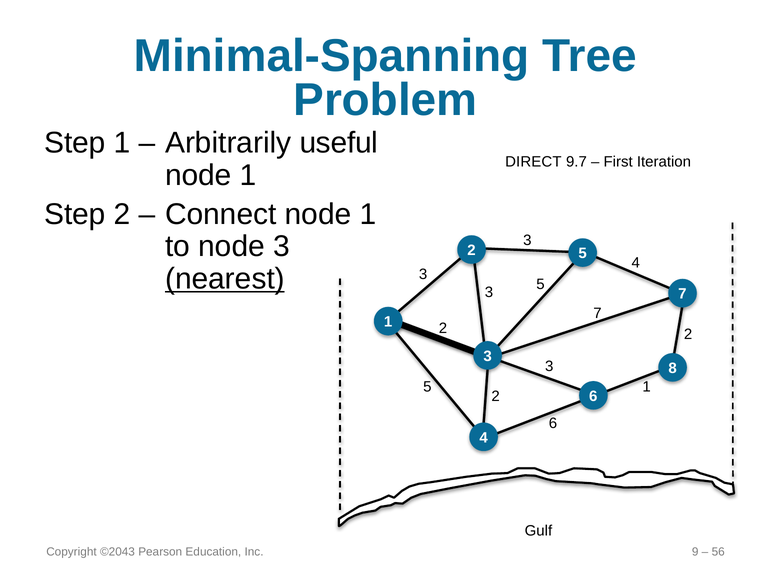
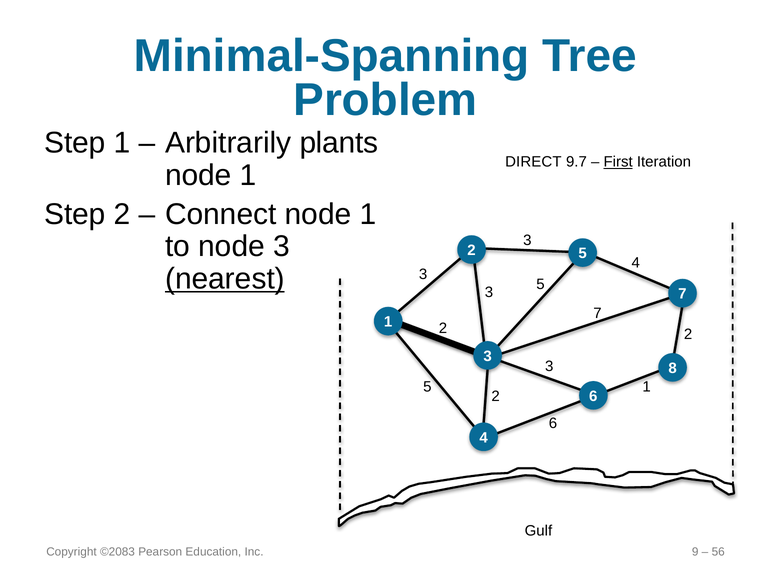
useful: useful -> plants
First underline: none -> present
©2043: ©2043 -> ©2083
